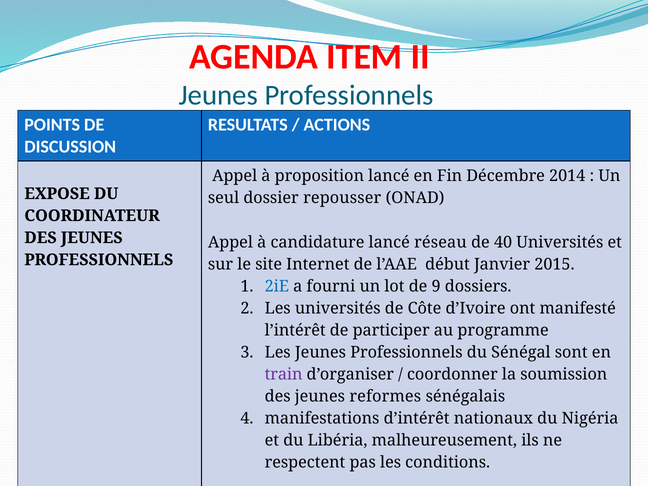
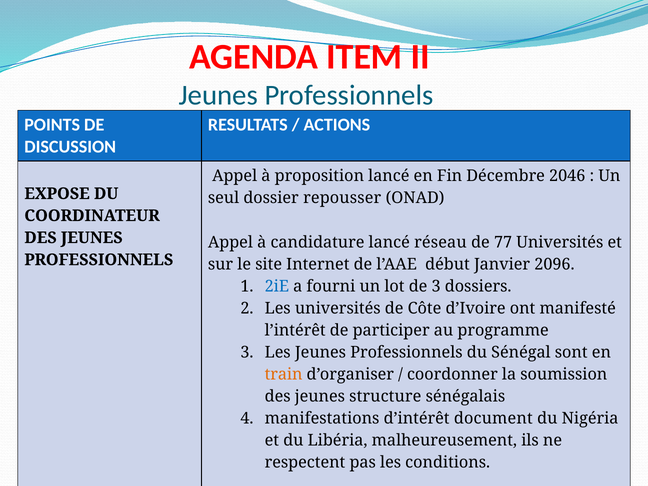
2014: 2014 -> 2046
40: 40 -> 77
2015: 2015 -> 2096
de 9: 9 -> 3
train colour: purple -> orange
reformes: reformes -> structure
nationaux: nationaux -> document
